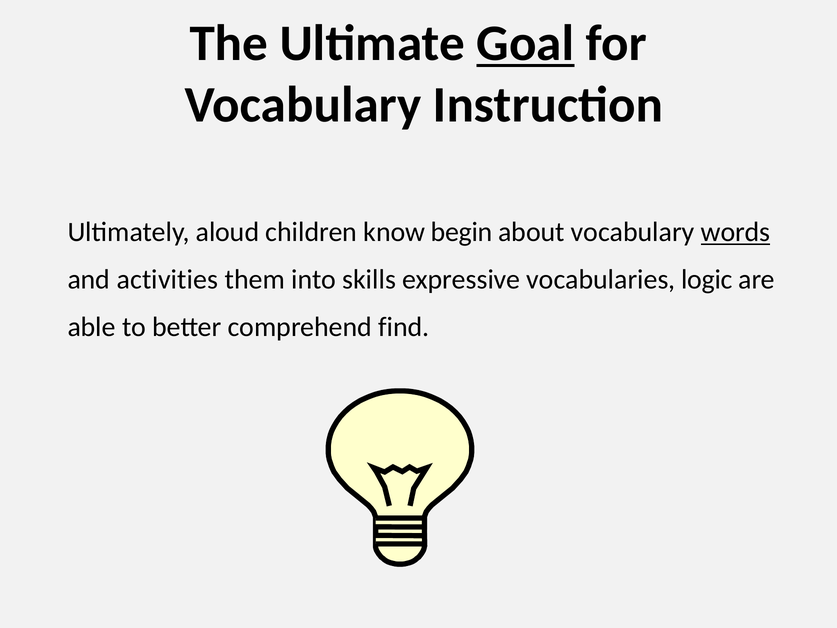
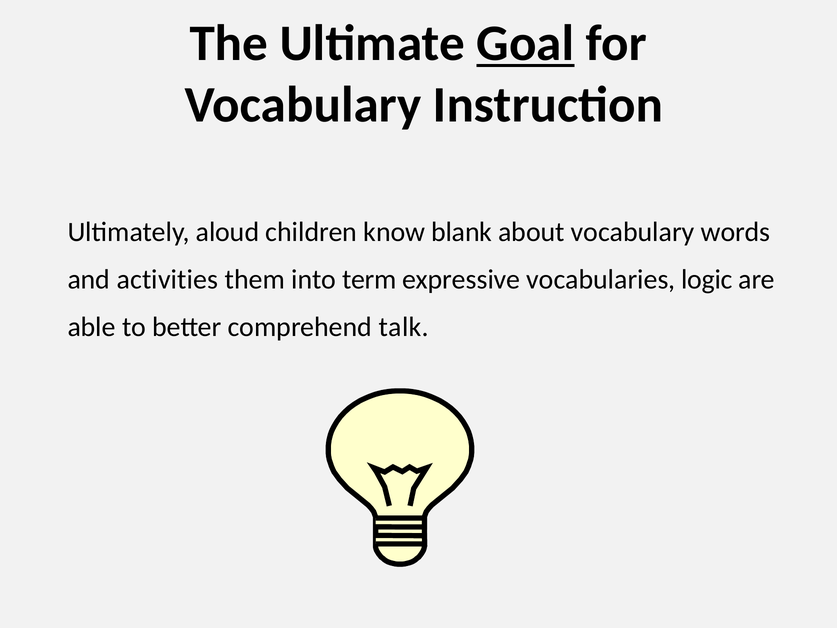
begin: begin -> blank
words underline: present -> none
skills: skills -> term
find: find -> talk
